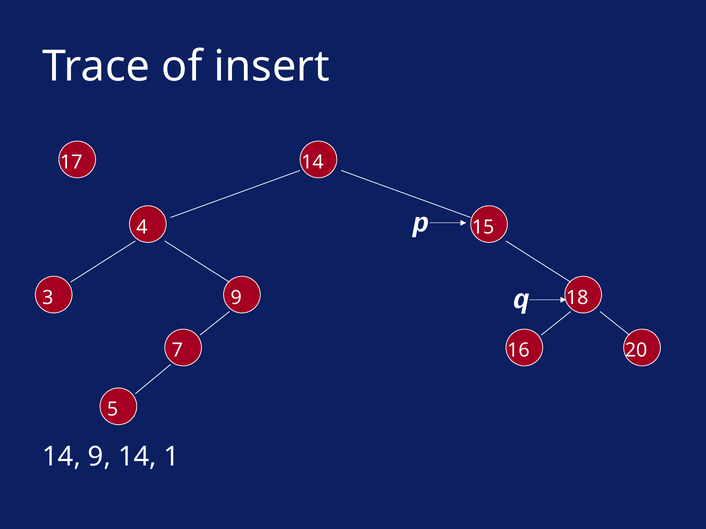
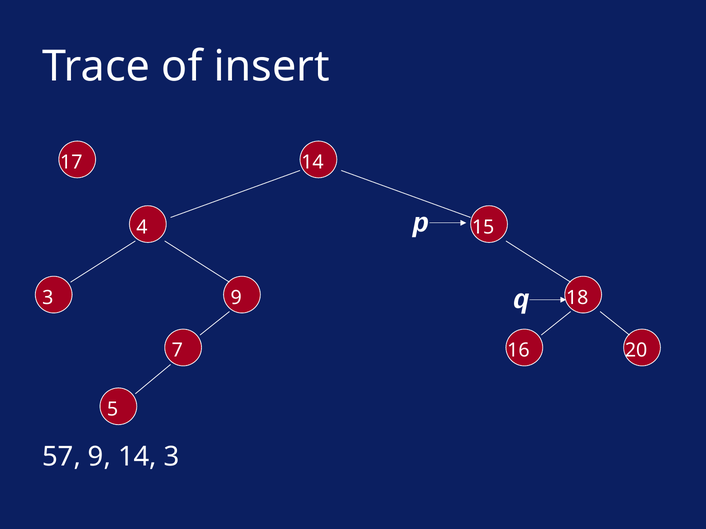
14 at (62, 457): 14 -> 57
14 1: 1 -> 3
